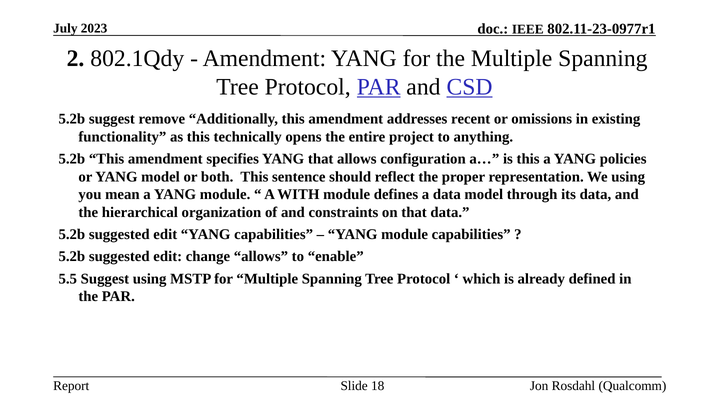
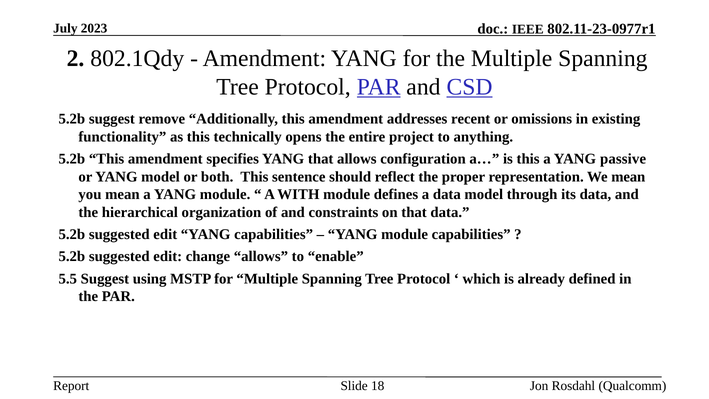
policies: policies -> passive
We using: using -> mean
